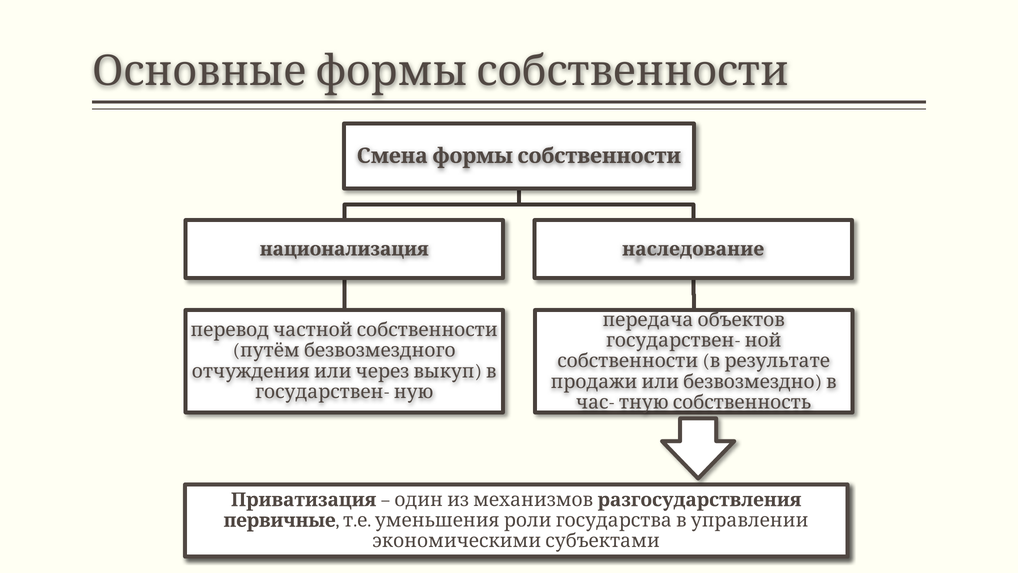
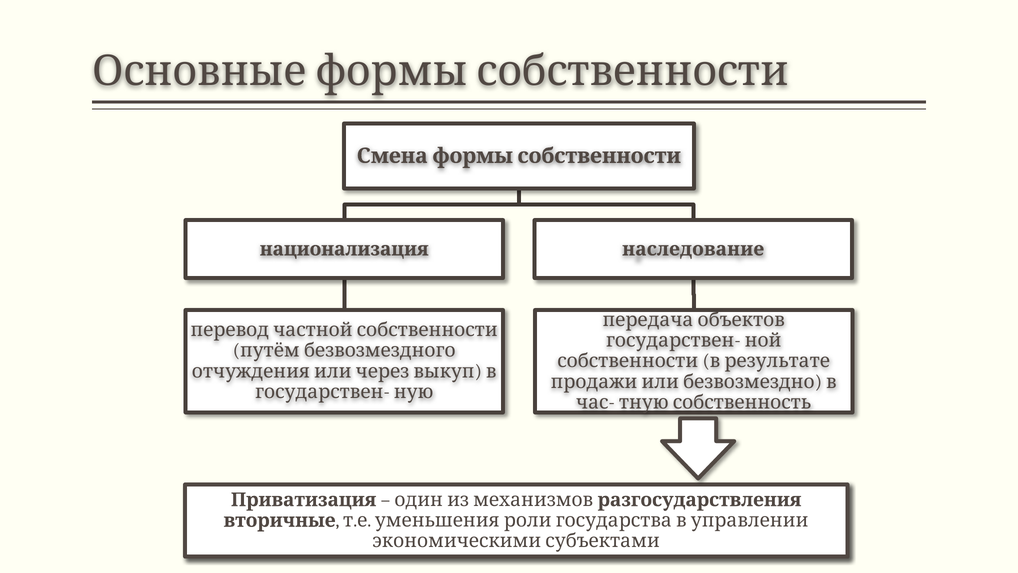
первичные: первичные -> вторичные
